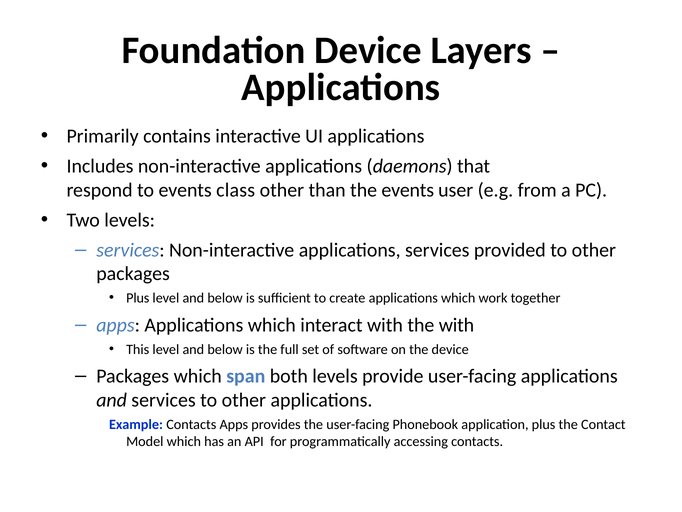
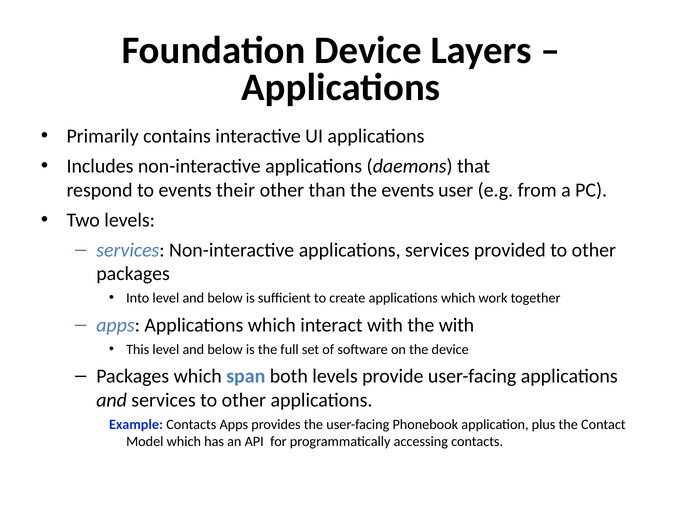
class: class -> their
Plus at (138, 298): Plus -> Into
